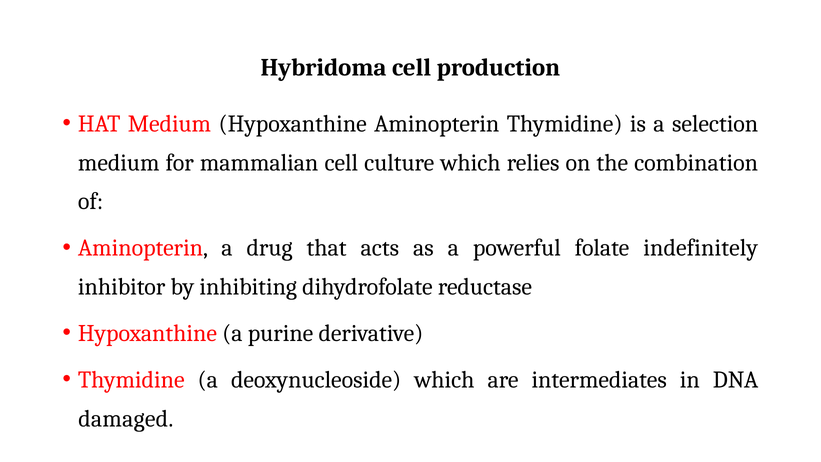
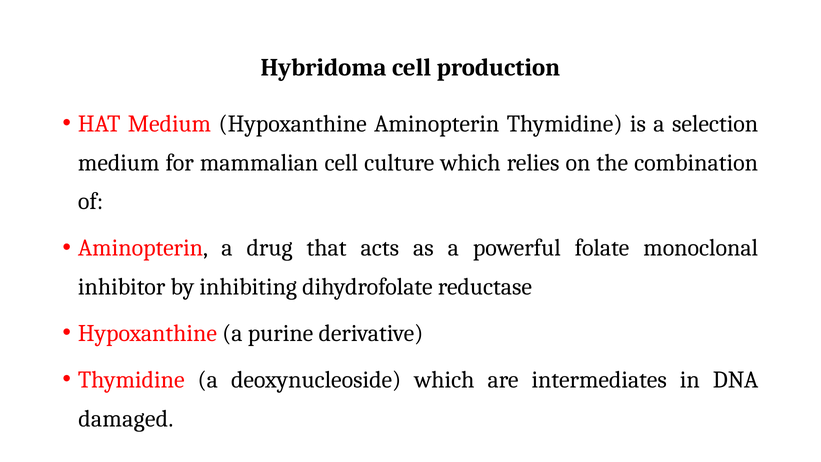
indefinitely: indefinitely -> monoclonal
